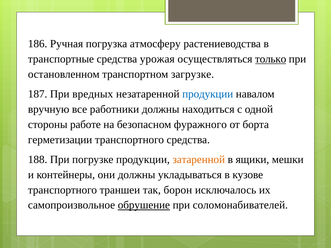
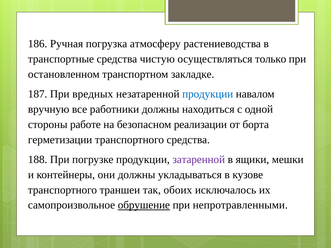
урожая: урожая -> чистую
только underline: present -> none
загрузке: загрузке -> закладке
фуражного: фуражного -> реализации
затаренной colour: orange -> purple
борон: борон -> обоих
соломонабивателей: соломонабивателей -> непротравленными
